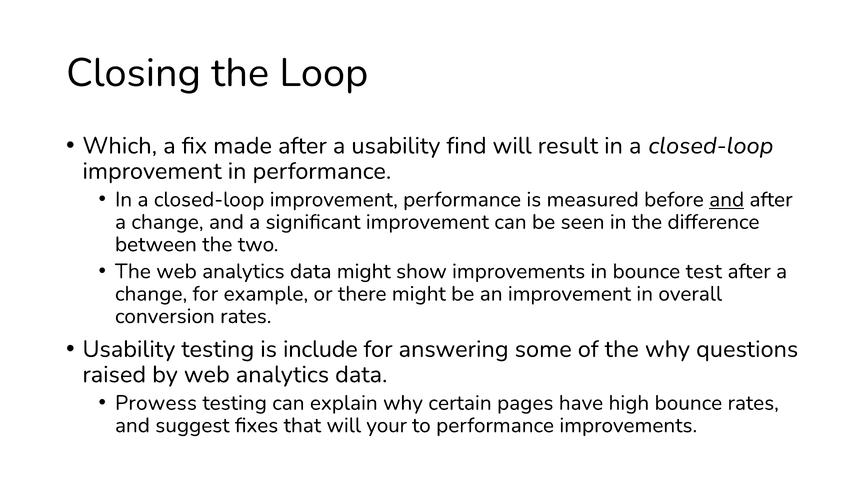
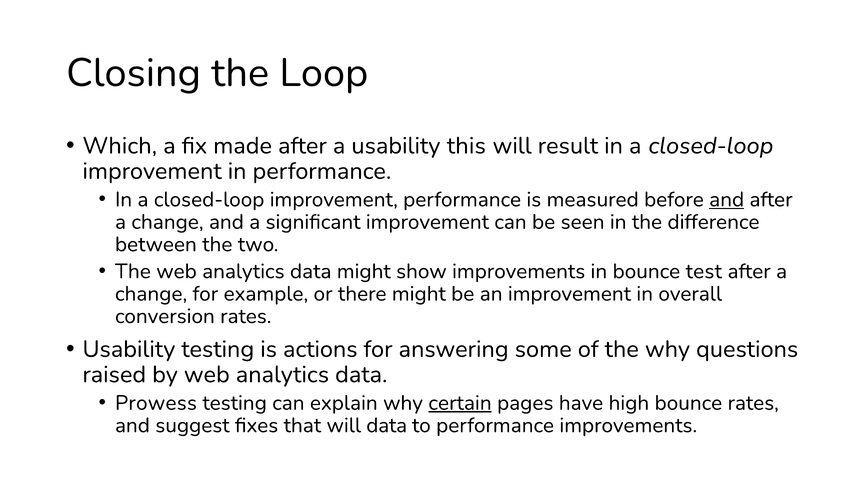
find: find -> this
include: include -> actions
certain underline: none -> present
will your: your -> data
